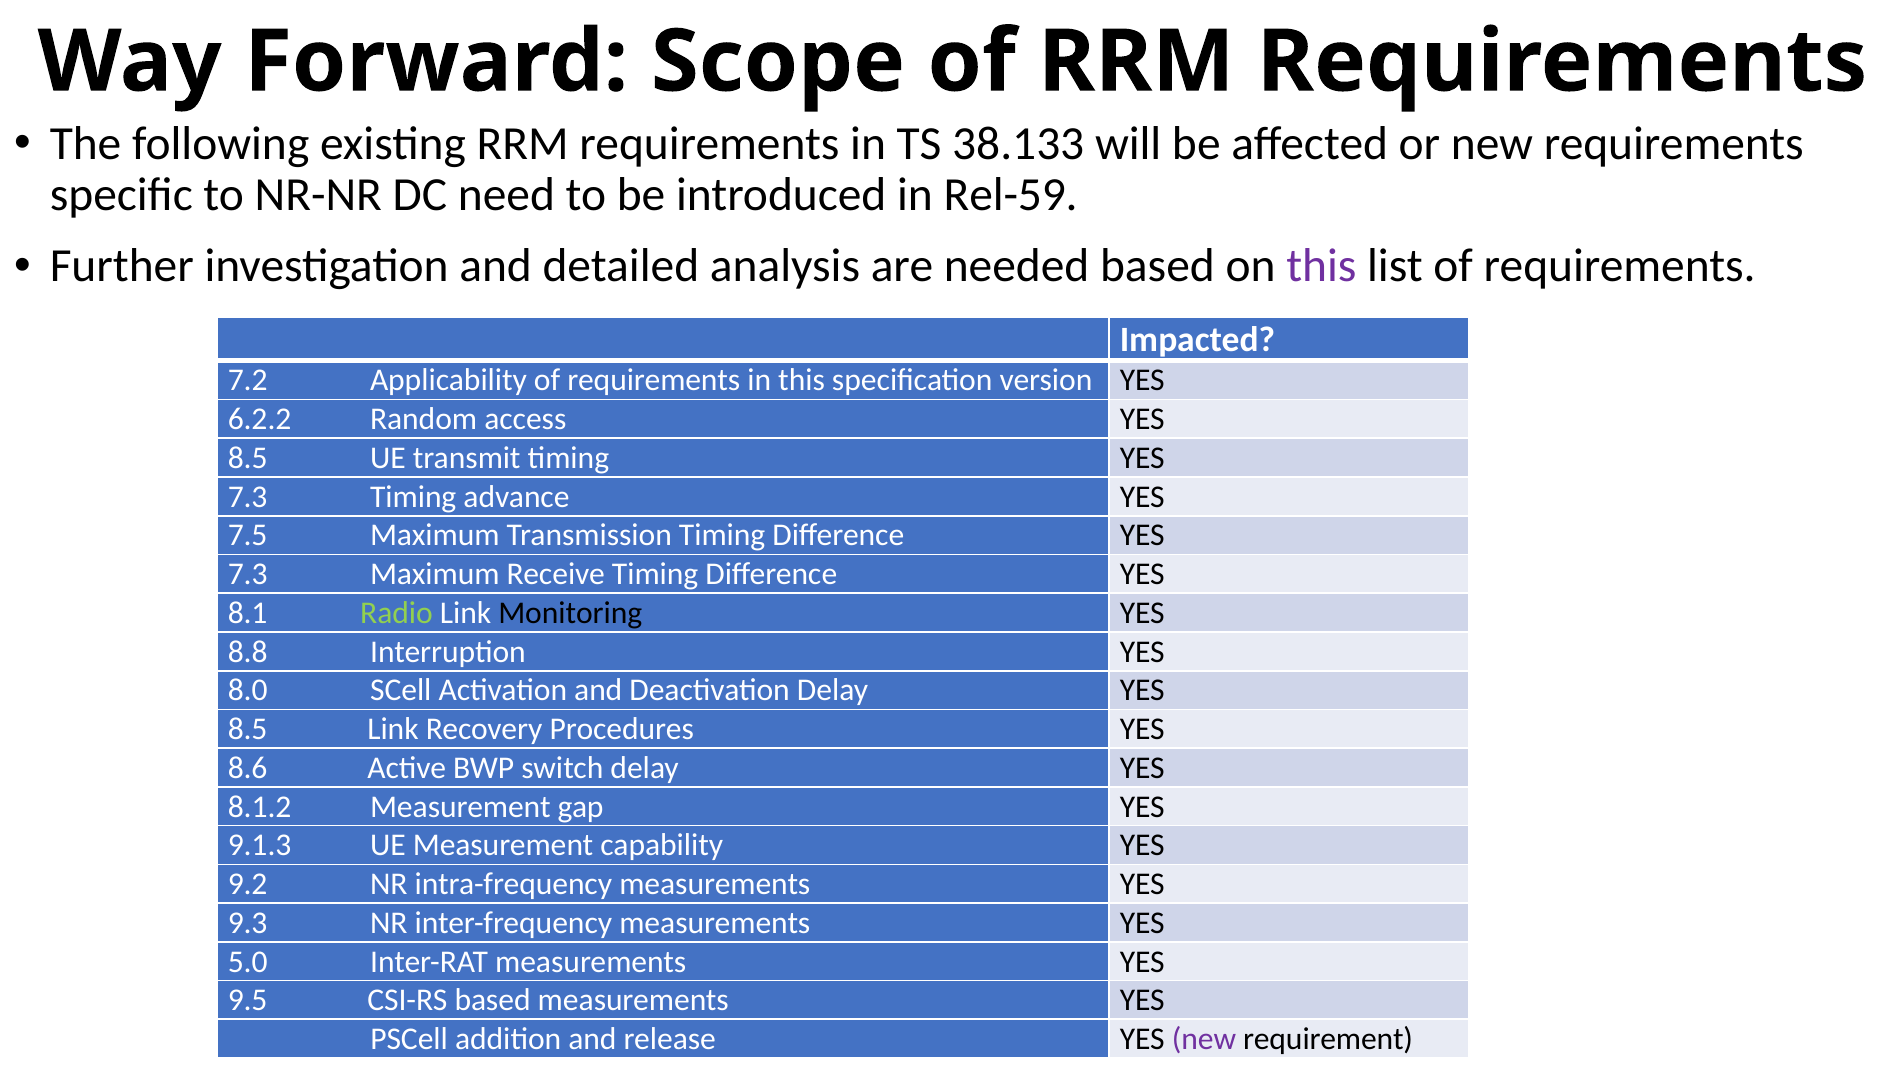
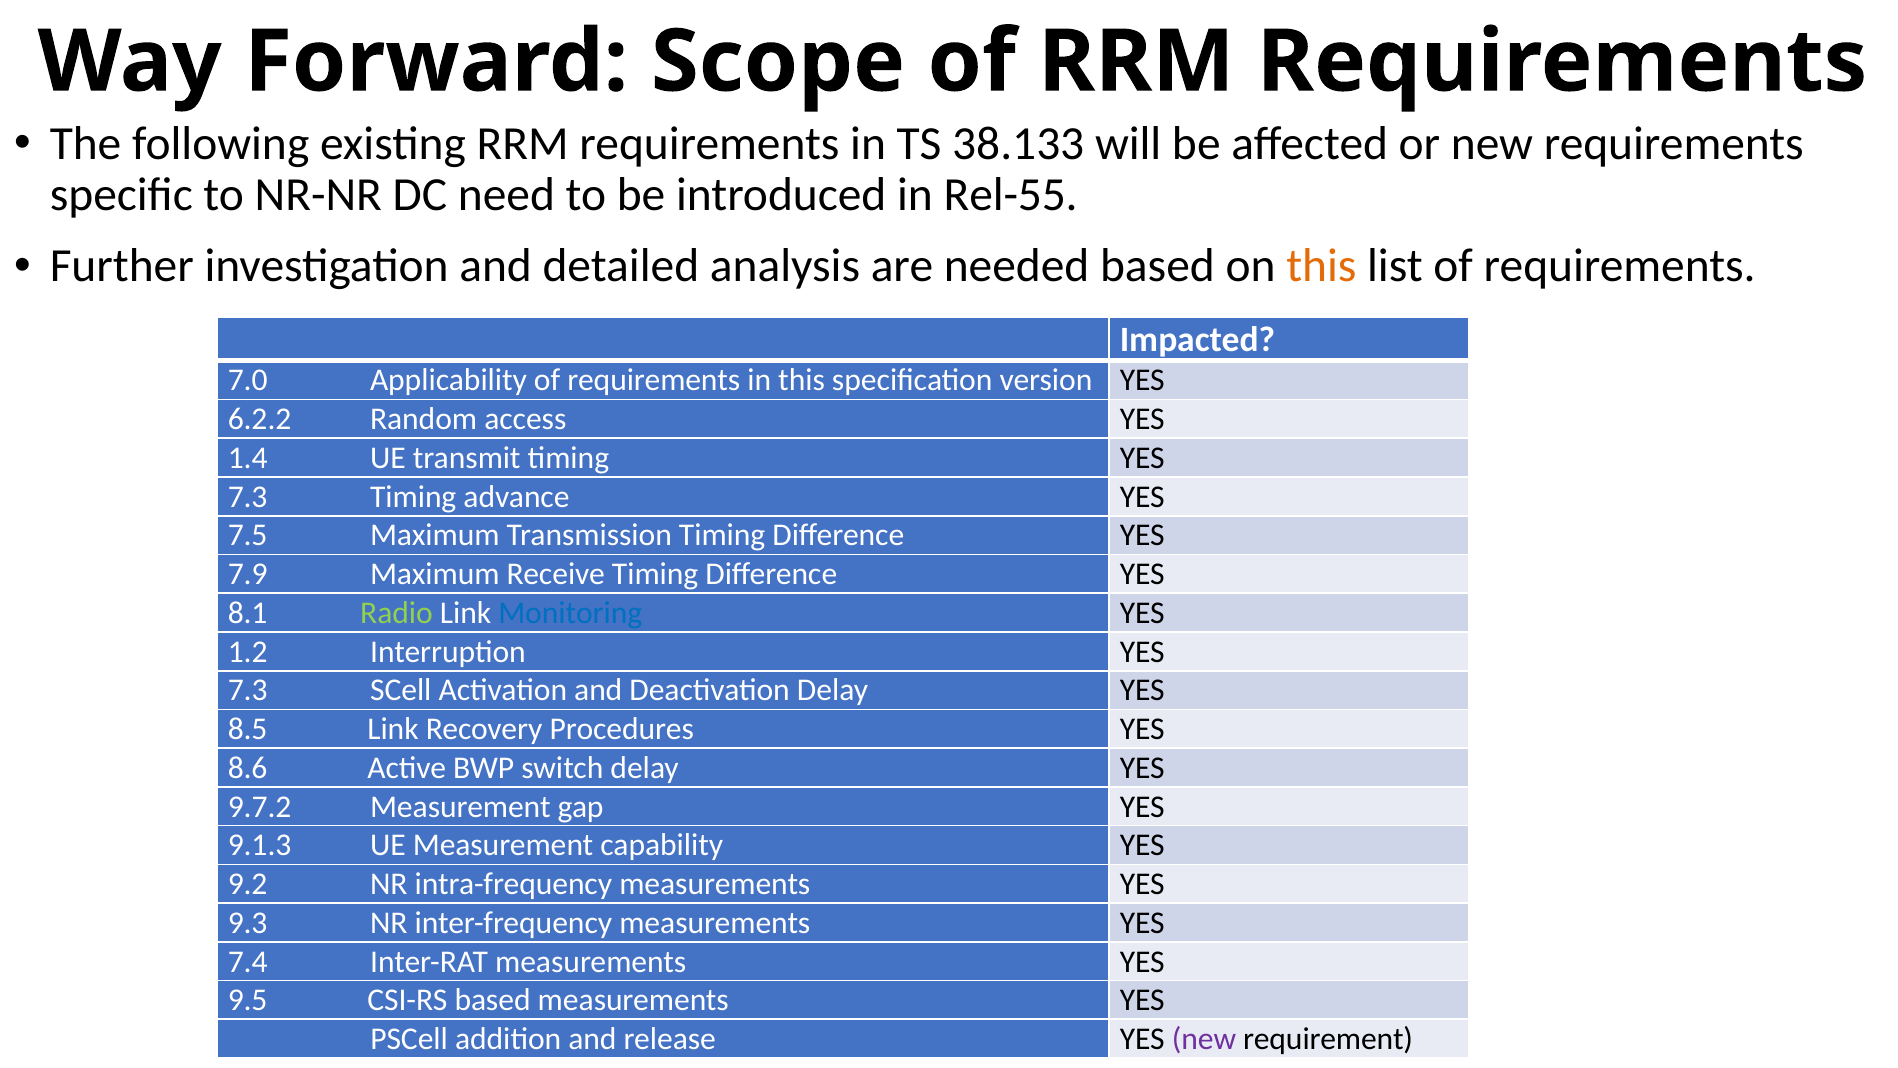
Rel-59: Rel-59 -> Rel-55
this at (1321, 266) colour: purple -> orange
7.2: 7.2 -> 7.0
8.5 at (248, 458): 8.5 -> 1.4
7.3 at (248, 574): 7.3 -> 7.9
Monitoring colour: black -> blue
8.8: 8.8 -> 1.2
8.0 at (248, 690): 8.0 -> 7.3
8.1.2: 8.1.2 -> 9.7.2
5.0: 5.0 -> 7.4
